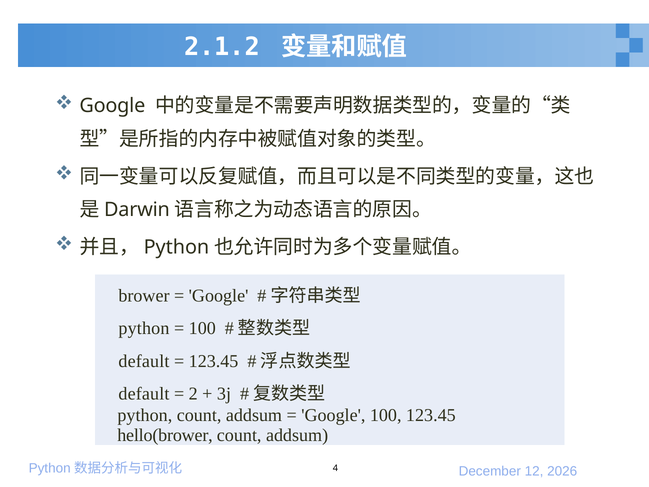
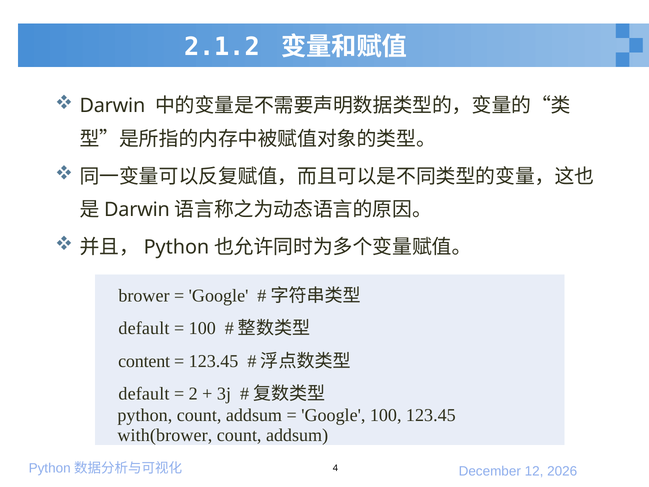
Google at (112, 106): Google -> Darwin
python at (144, 328): python -> default
default at (144, 361): default -> content
hello(brower: hello(brower -> with(brower
